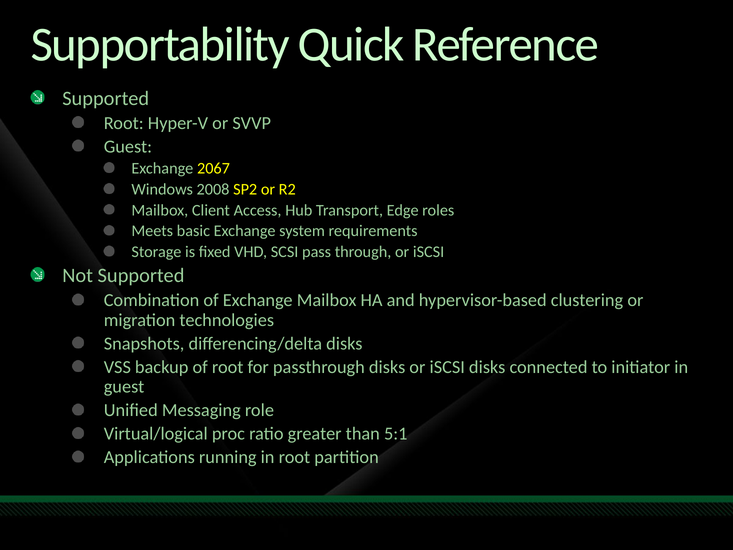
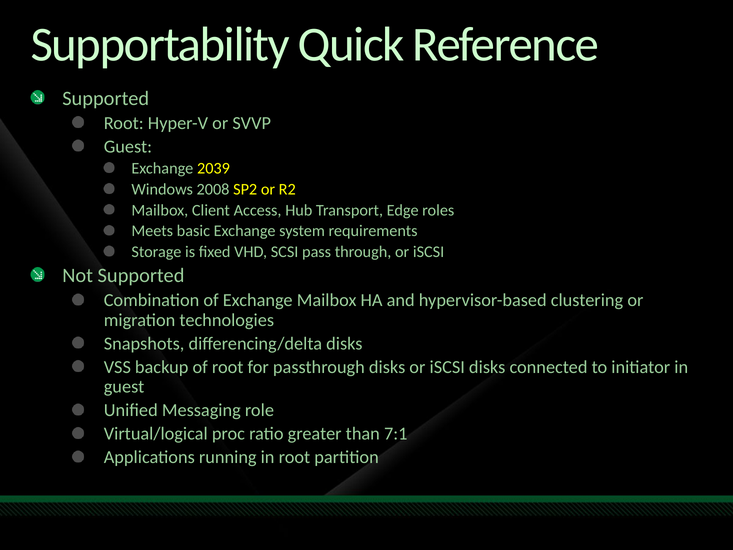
2067: 2067 -> 2039
5:1: 5:1 -> 7:1
